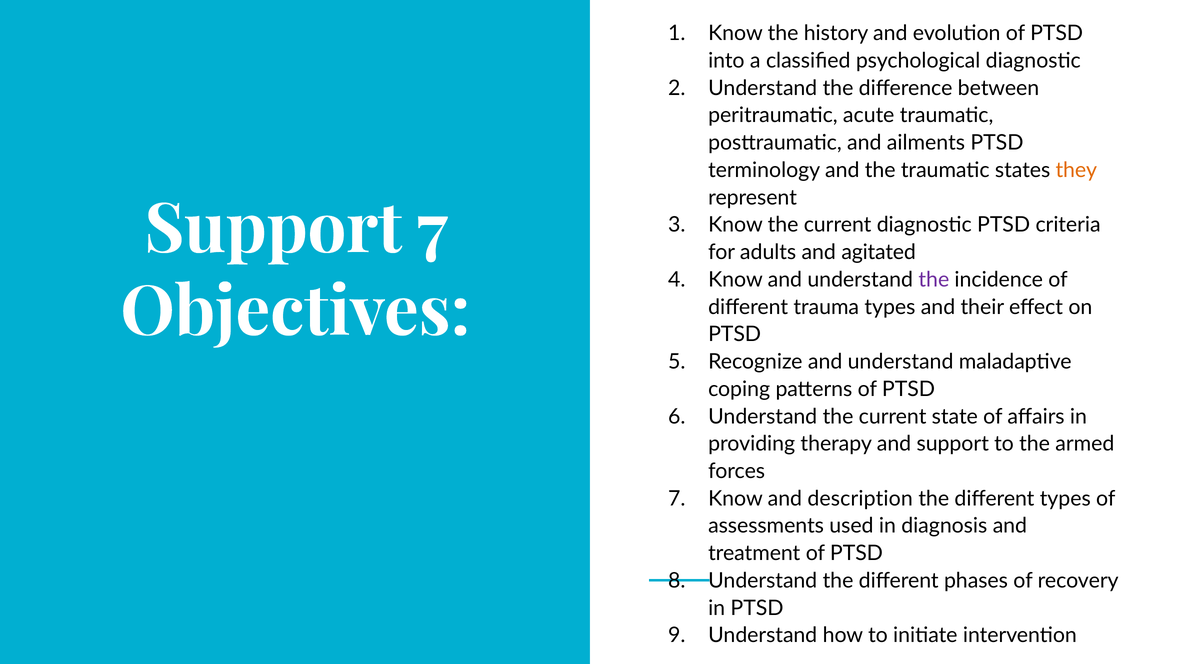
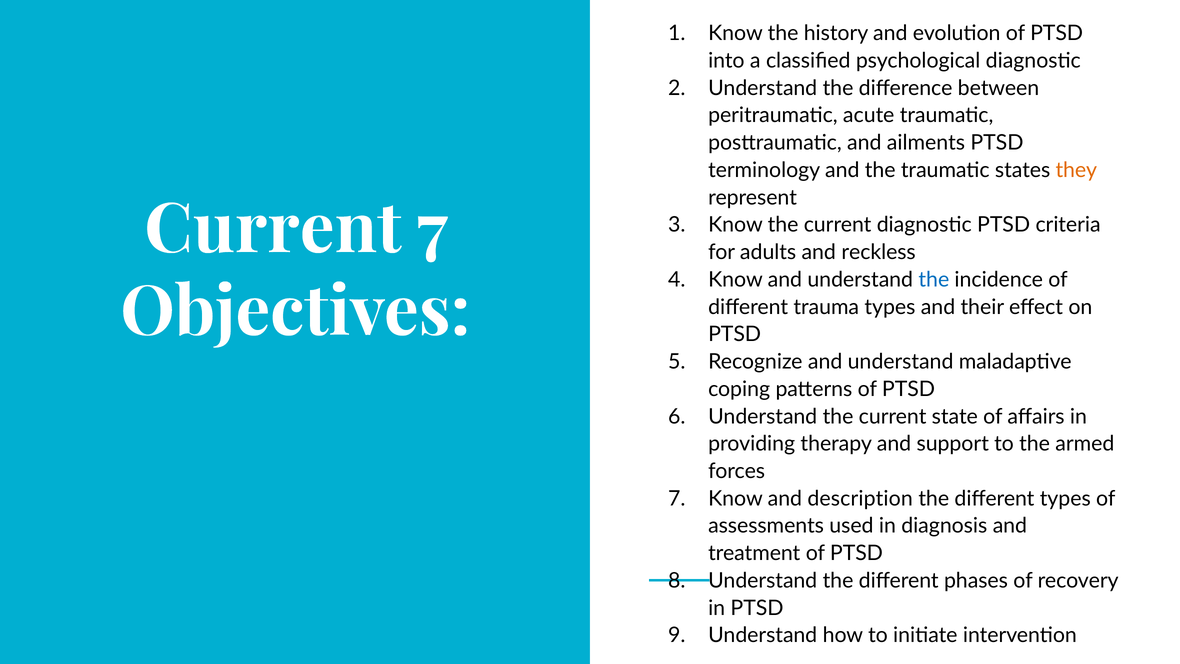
Support at (273, 229): Support -> Current
agitated: agitated -> reckless
the at (934, 280) colour: purple -> blue
